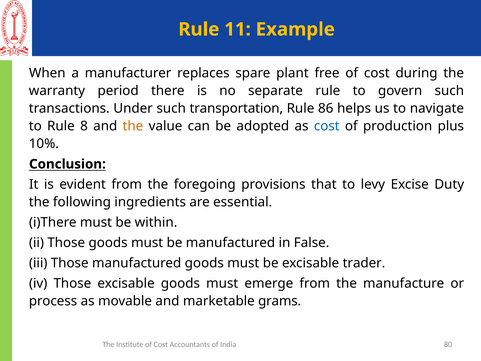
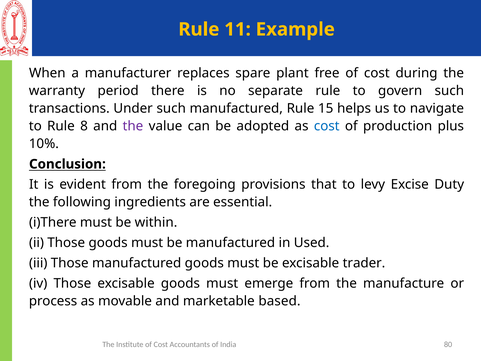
such transportation: transportation -> manufactured
86: 86 -> 15
the at (133, 126) colour: orange -> purple
False: False -> Used
grams: grams -> based
